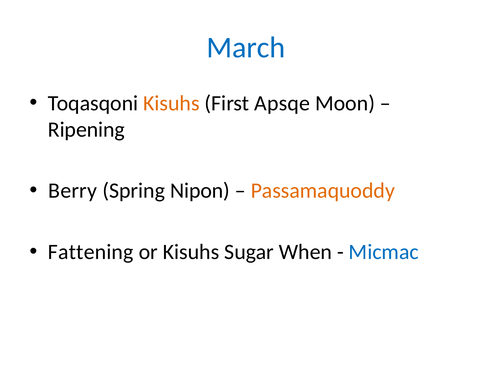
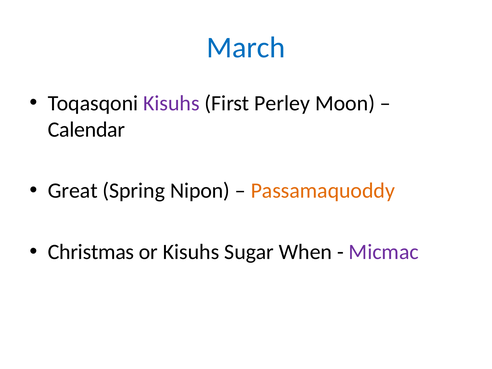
Kisuhs at (171, 103) colour: orange -> purple
Apsqe: Apsqe -> Perley
Ripening: Ripening -> Calendar
Berry: Berry -> Great
Fattening: Fattening -> Christmas
Micmac colour: blue -> purple
